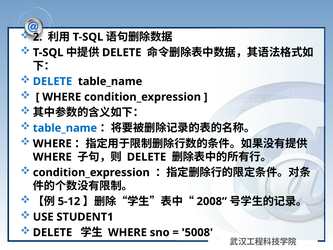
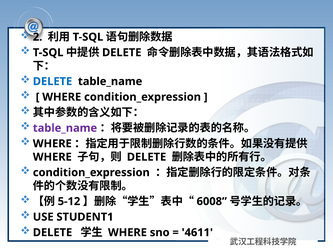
table_name at (65, 128) colour: blue -> purple
2008: 2008 -> 6008
5008: 5008 -> 4611
